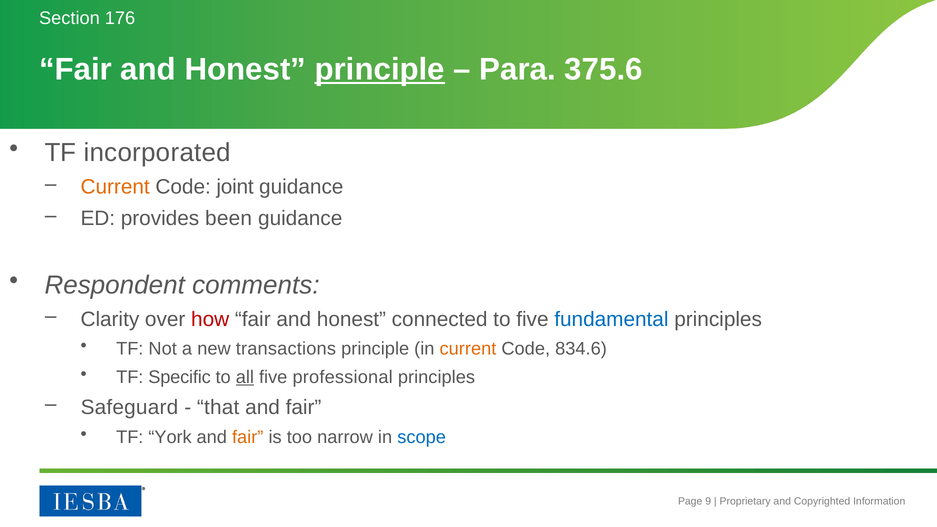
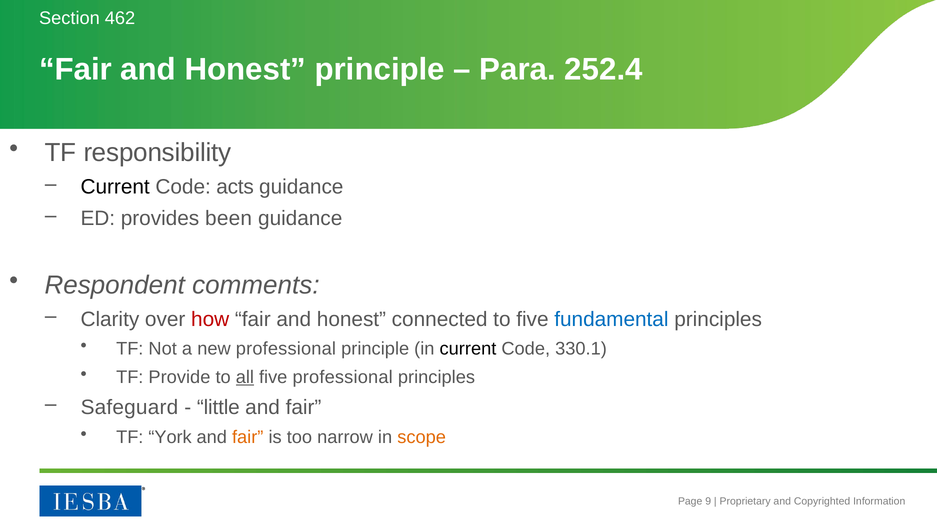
176: 176 -> 462
principle at (380, 70) underline: present -> none
375.6: 375.6 -> 252.4
incorporated: incorporated -> responsibility
Current at (115, 187) colour: orange -> black
joint: joint -> acts
new transactions: transactions -> professional
current at (468, 349) colour: orange -> black
834.6: 834.6 -> 330.1
Specific: Specific -> Provide
that: that -> little
scope colour: blue -> orange
